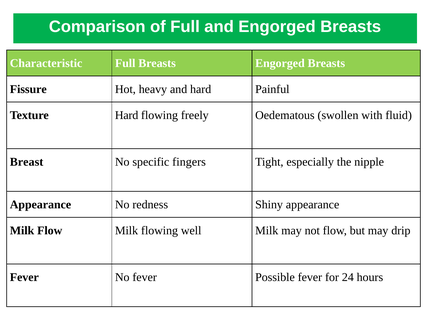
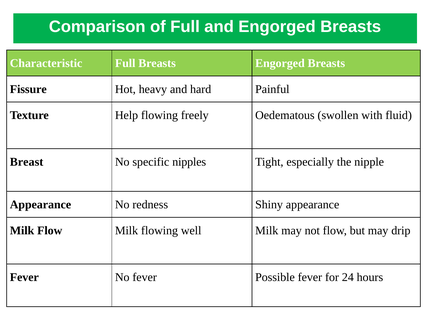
Texture Hard: Hard -> Help
fingers: fingers -> nipples
